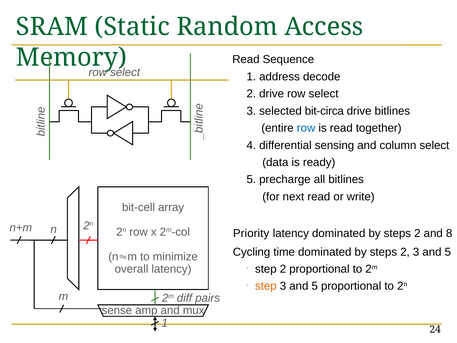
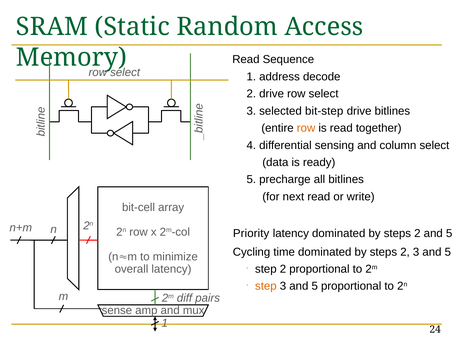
bit-circa: bit-circa -> bit-step
row at (306, 128) colour: blue -> orange
2 and 8: 8 -> 5
